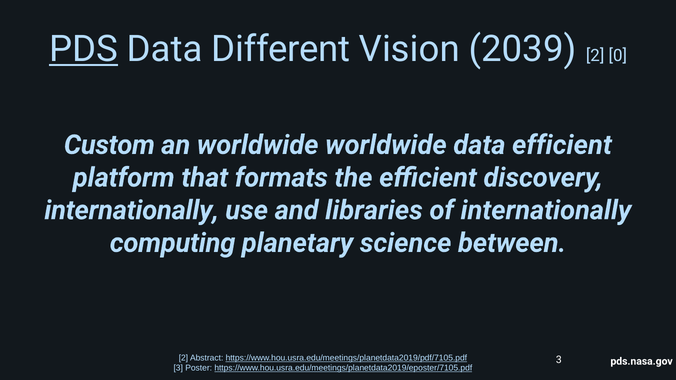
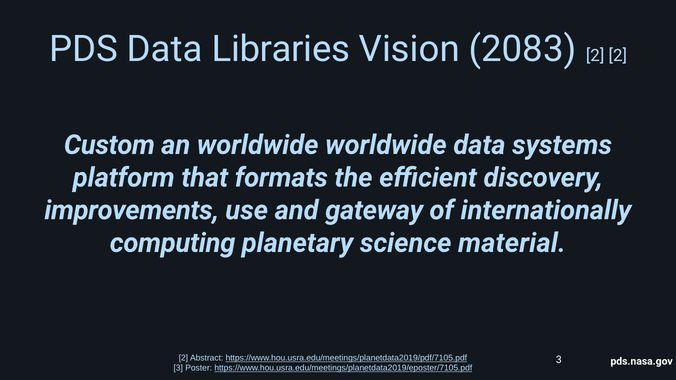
PDS underline: present -> none
Different: Different -> Libraries
2039: 2039 -> 2083
2 0: 0 -> 2
data efficient: efficient -> systems
internationally at (132, 210): internationally -> improvements
libraries: libraries -> gateway
between: between -> material
